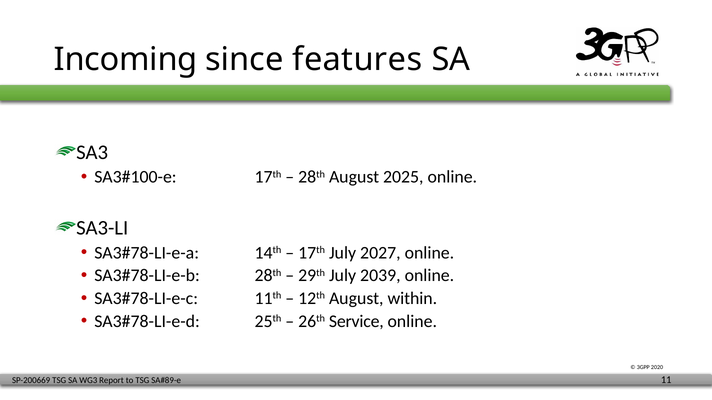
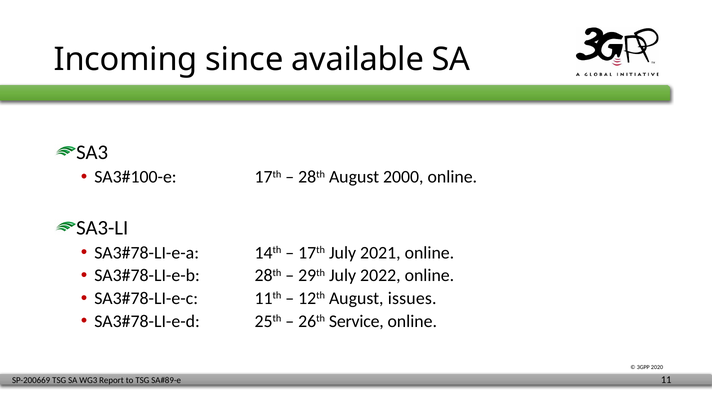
features: features -> available
2025: 2025 -> 2000
2027: 2027 -> 2021
2039: 2039 -> 2022
within: within -> issues
